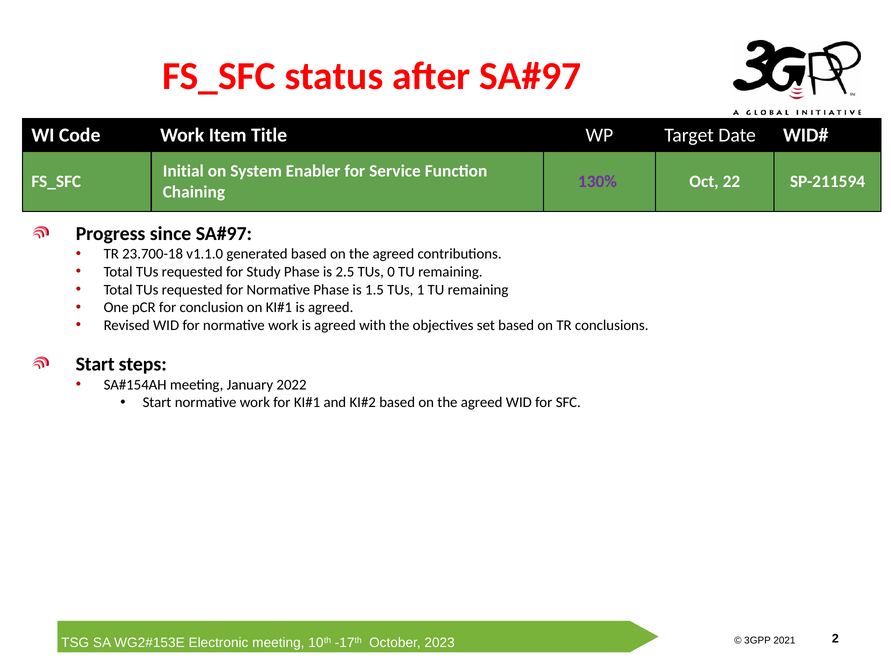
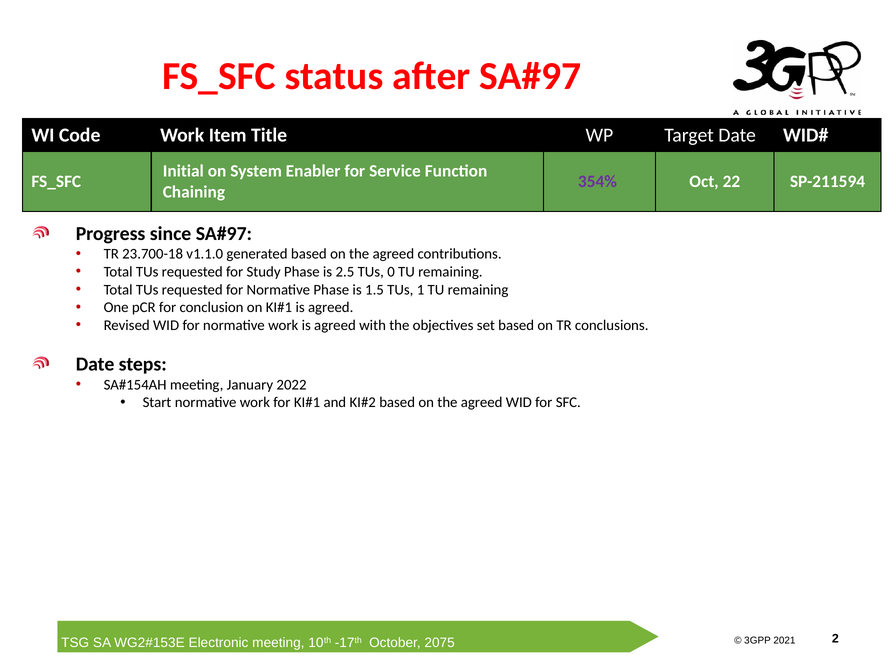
130%: 130% -> 354%
Start at (95, 364): Start -> Date
2023: 2023 -> 2075
